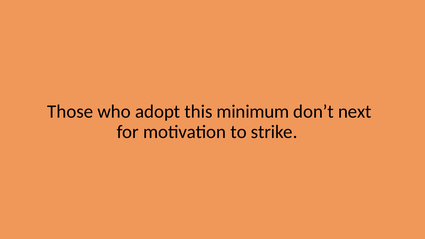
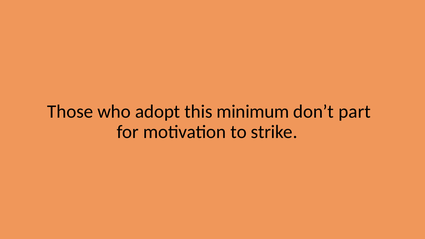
next: next -> part
